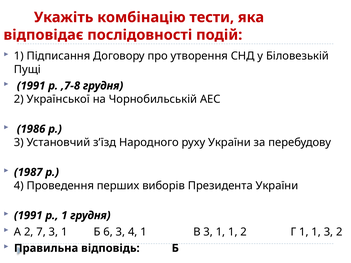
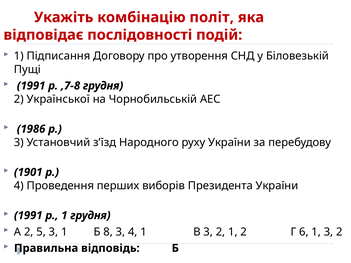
тести: тести -> політ
1987: 1987 -> 1901
7: 7 -> 5
6: 6 -> 8
В 3 1: 1 -> 2
Г 1: 1 -> 6
